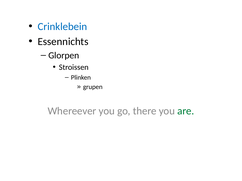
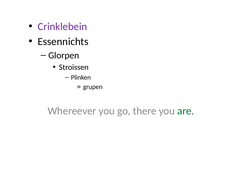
Crinklebein colour: blue -> purple
